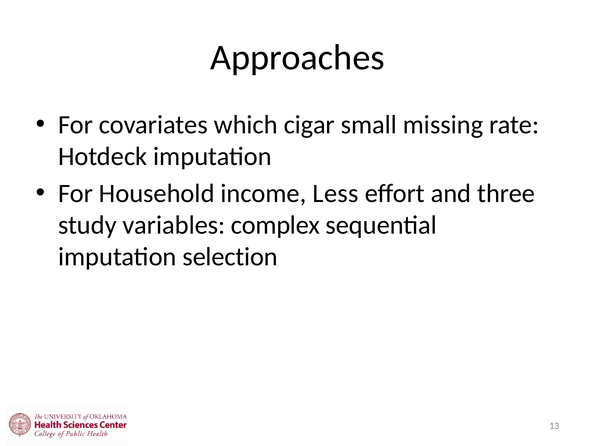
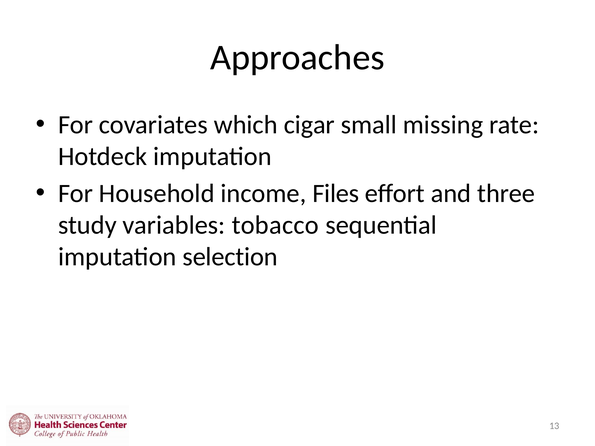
Less: Less -> Files
complex: complex -> tobacco
